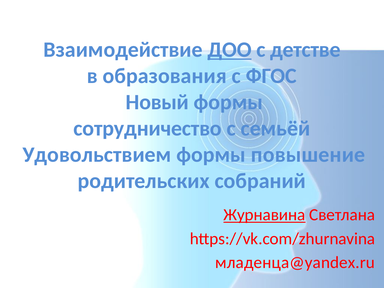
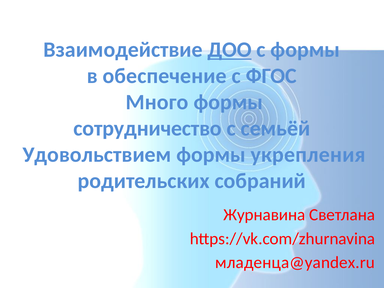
с детстве: детстве -> формы
образования: образования -> обеспечение
Новый: Новый -> Много
повышение: повышение -> укрепления
Журнавина underline: present -> none
